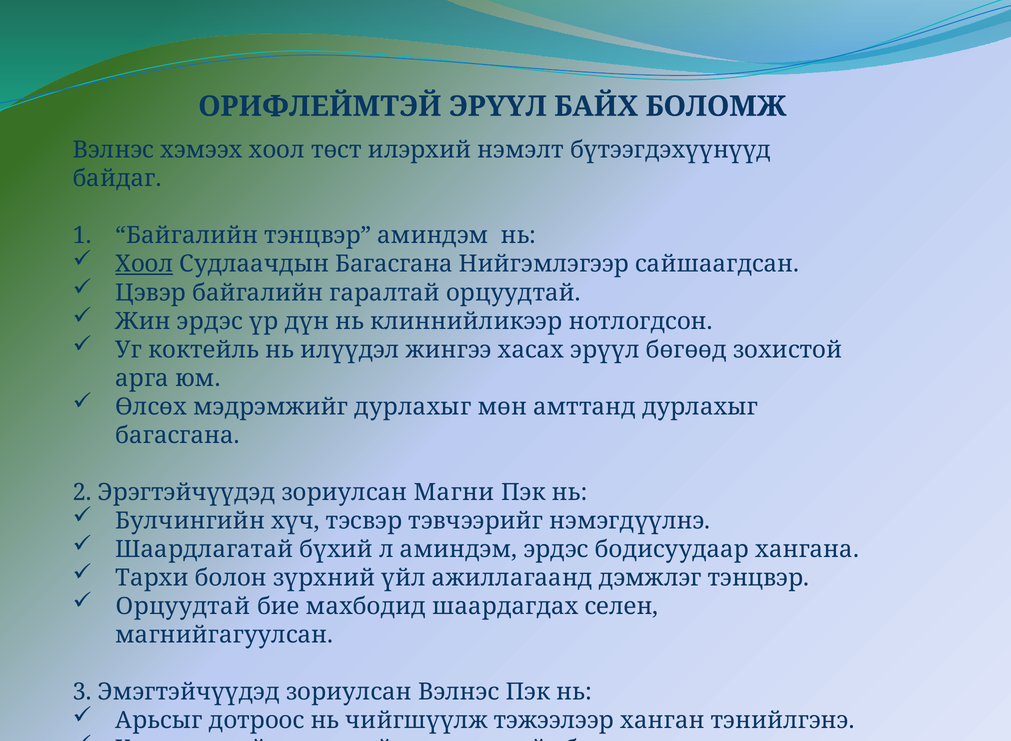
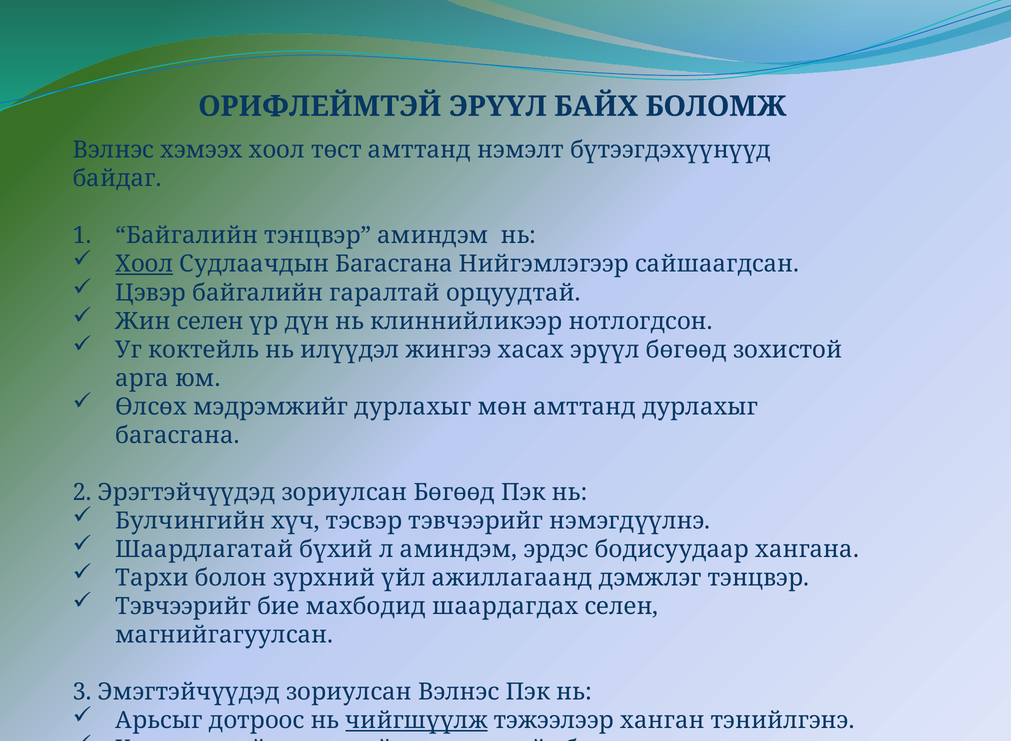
төст илэрхий: илэрхий -> амттанд
Жин эрдэс: эрдэс -> селен
зориулсан Магни: Магни -> Бөгөөд
Орцуудтай at (183, 607): Орцуудтай -> Тэвчээрийг
чийгшүүлж underline: none -> present
